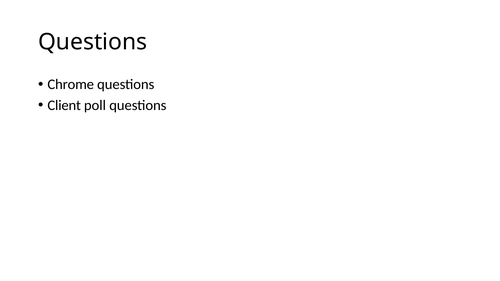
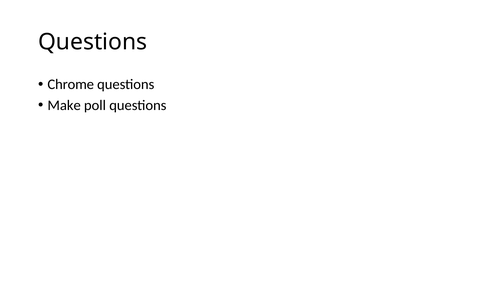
Client: Client -> Make
